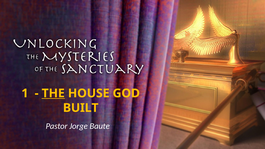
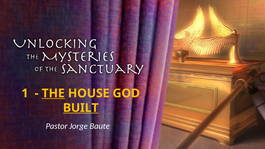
BUILT underline: none -> present
